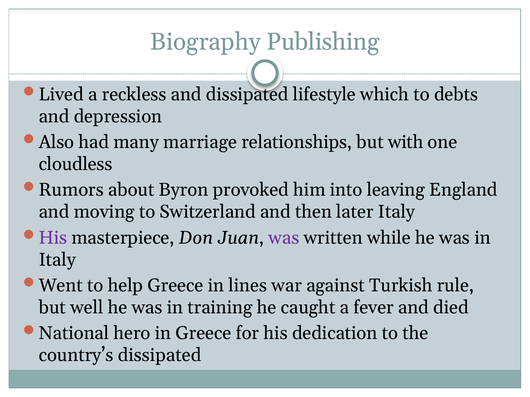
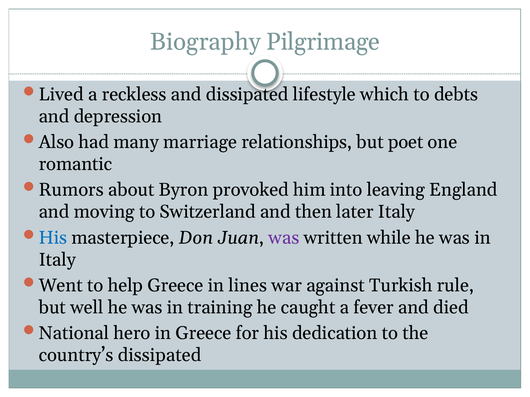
Publishing: Publishing -> Pilgrimage
with: with -> poet
cloudless: cloudless -> romantic
His at (53, 238) colour: purple -> blue
